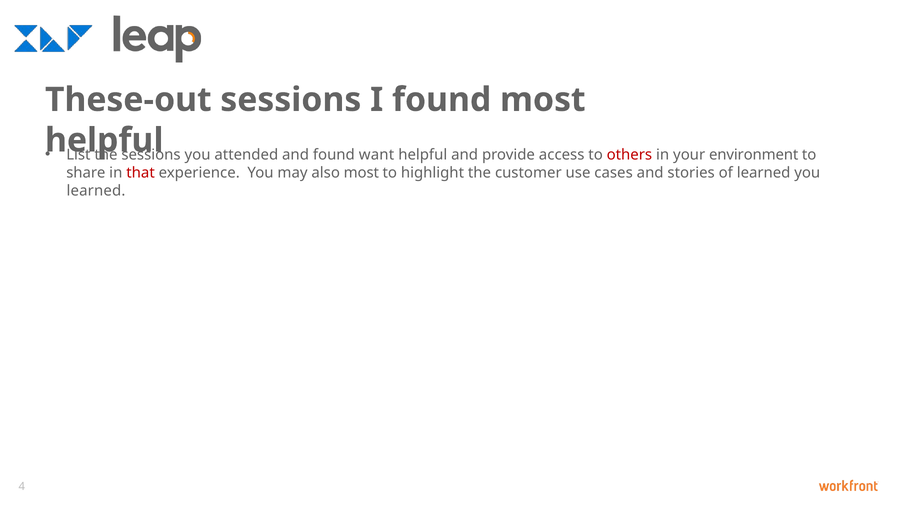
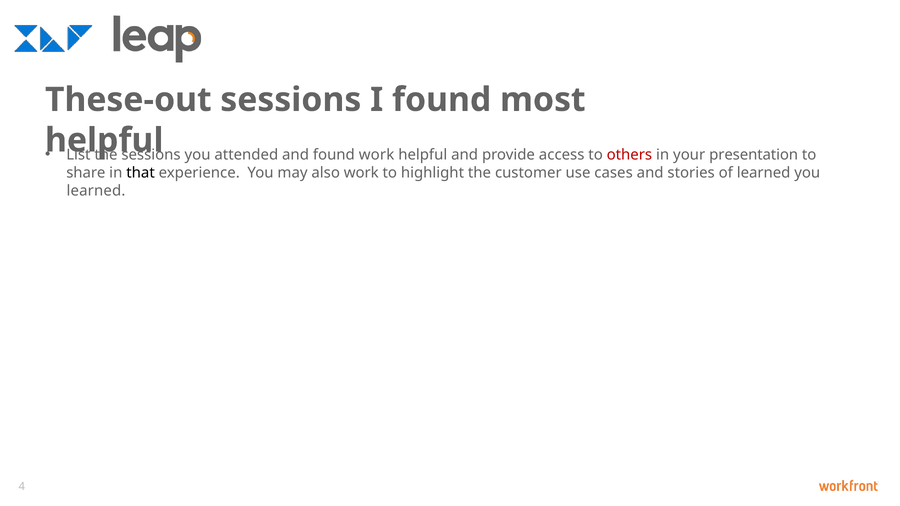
found want: want -> work
environment: environment -> presentation
that colour: red -> black
also most: most -> work
